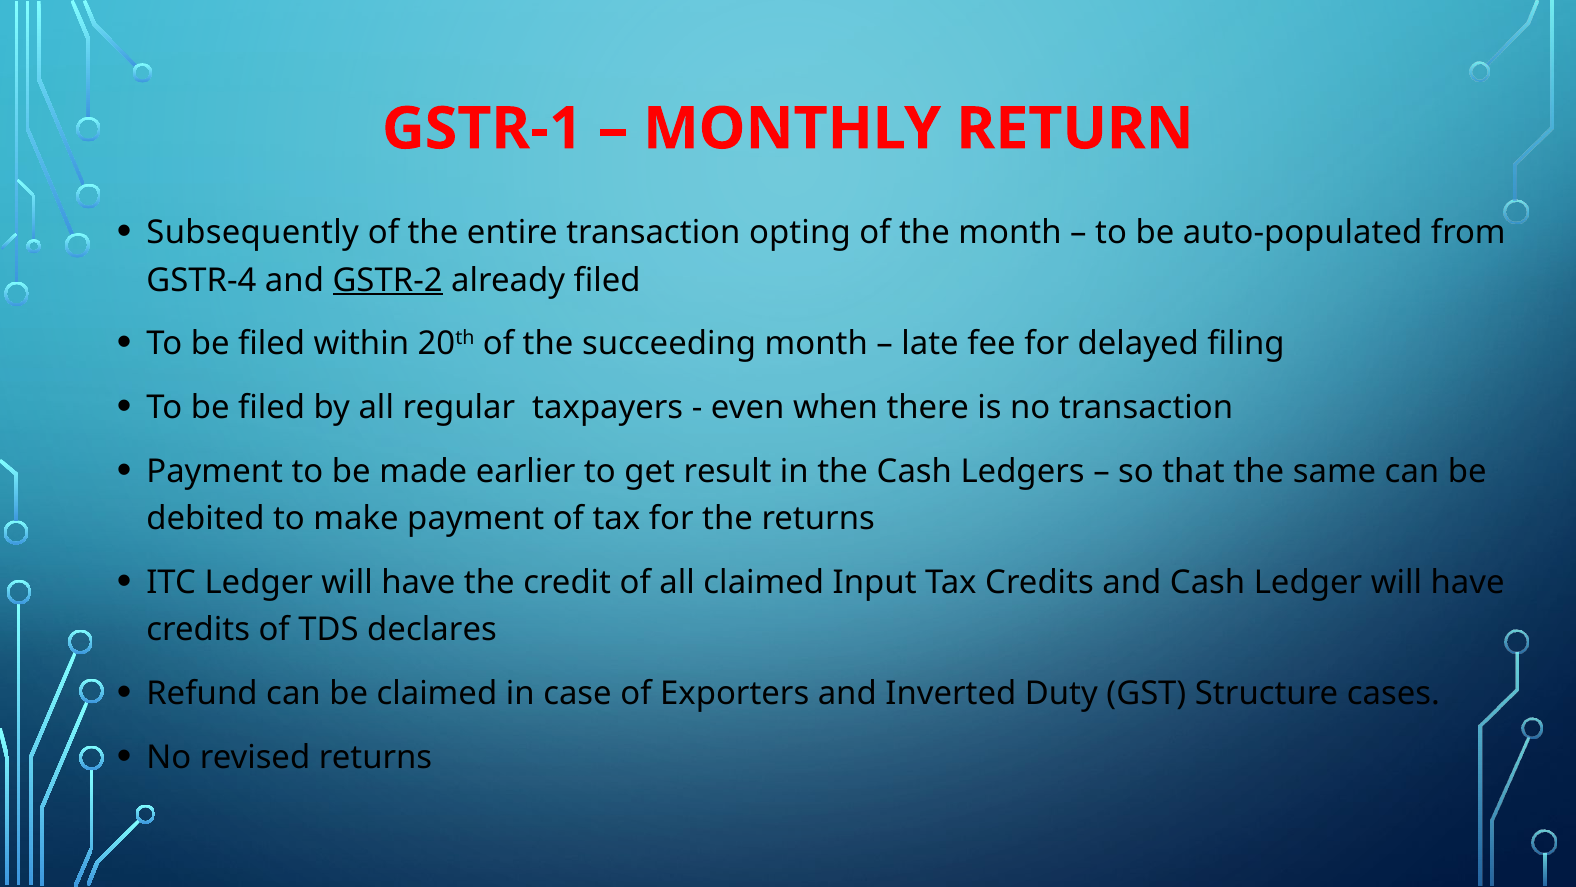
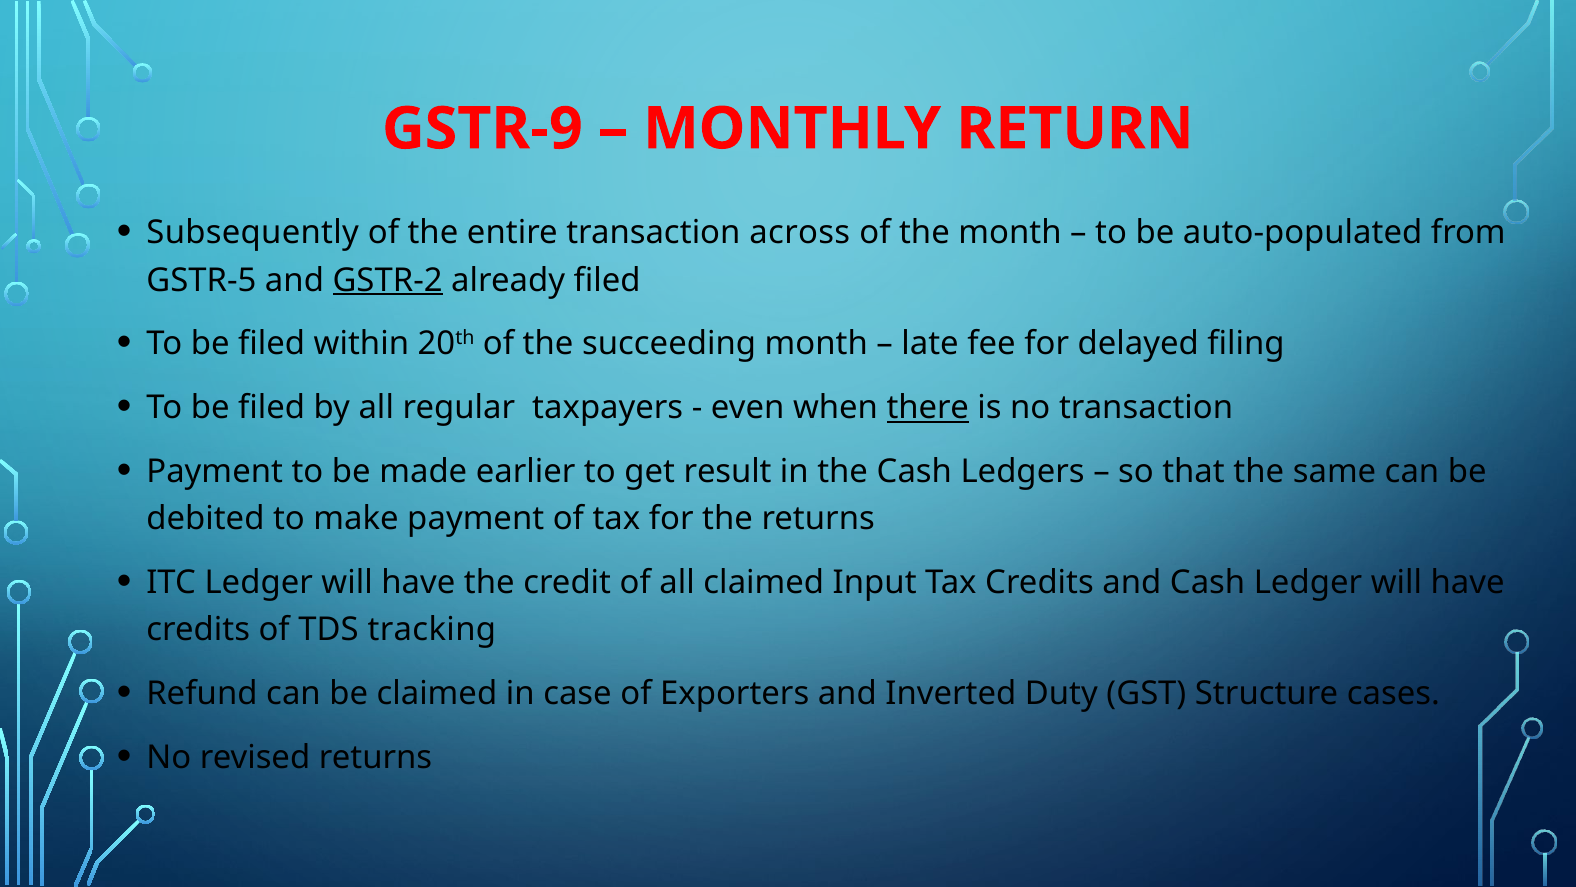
GSTR-1: GSTR-1 -> GSTR-9
opting: opting -> across
GSTR-4: GSTR-4 -> GSTR-5
there underline: none -> present
declares: declares -> tracking
